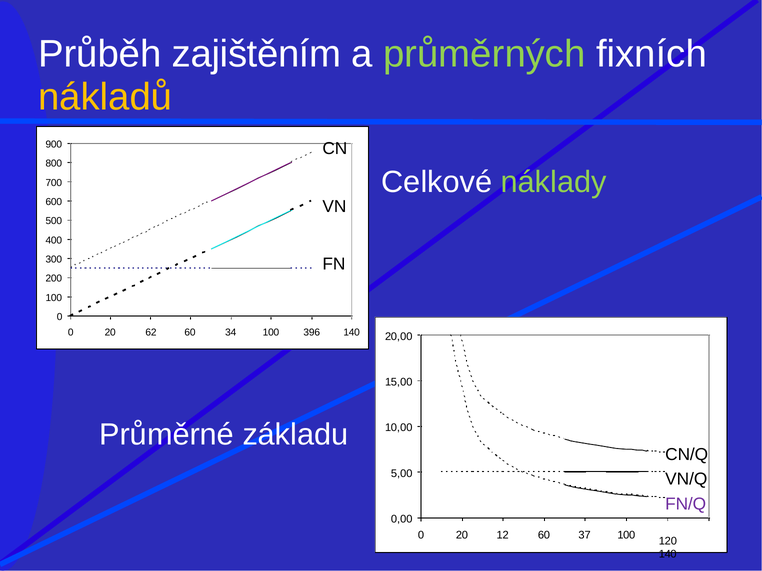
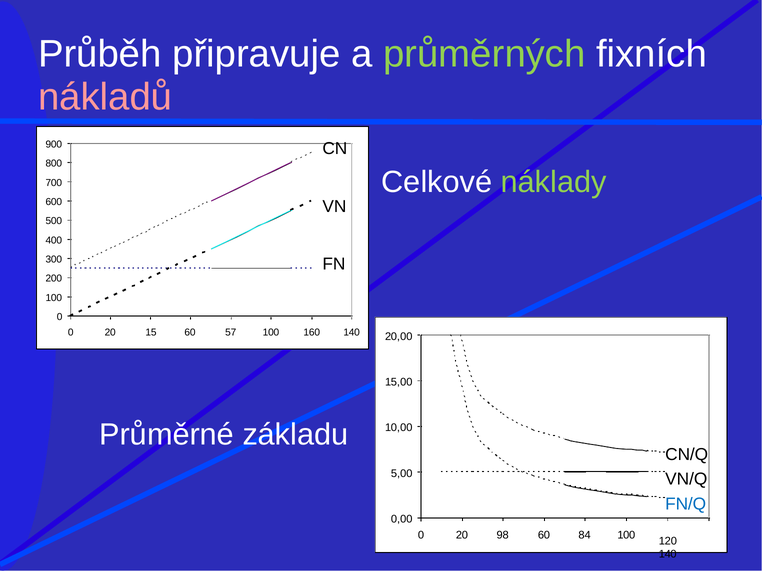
zajištěním: zajištěním -> připravuje
nákladů colour: yellow -> pink
62: 62 -> 15
34: 34 -> 57
396: 396 -> 160
FN/Q colour: purple -> blue
12: 12 -> 98
37: 37 -> 84
